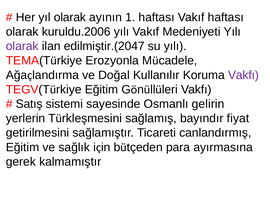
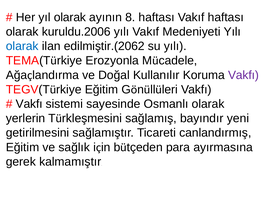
1: 1 -> 8
olarak at (22, 46) colour: purple -> blue
edilmiştir.(2047: edilmiştir.(2047 -> edilmiştir.(2062
Satış at (29, 104): Satış -> Vakfı
Osmanlı gelirin: gelirin -> olarak
fiyat: fiyat -> yeni
